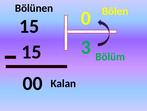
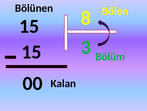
0: 0 -> 8
